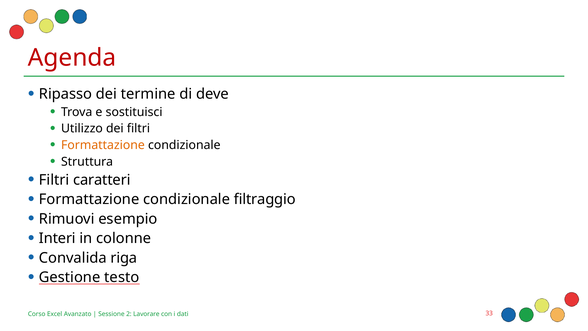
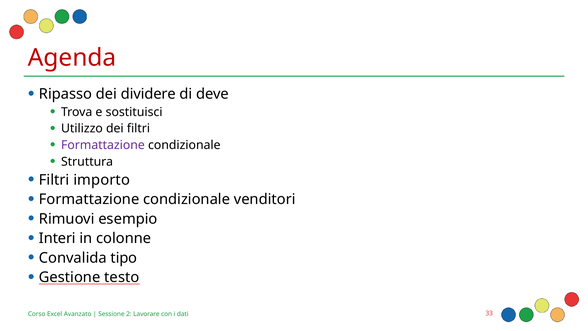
termine: termine -> dividere
Formattazione at (103, 145) colour: orange -> purple
caratteri: caratteri -> importo
filtraggio: filtraggio -> venditori
riga: riga -> tipo
